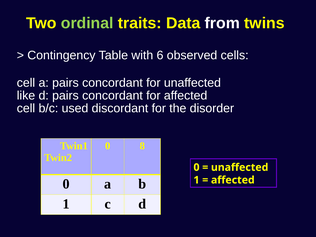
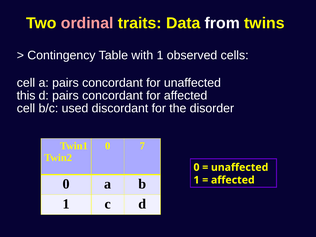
ordinal colour: light green -> pink
with 6: 6 -> 1
like: like -> this
8: 8 -> 7
